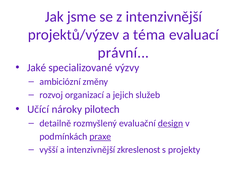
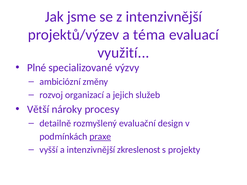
právní: právní -> využití
Jaké: Jaké -> Plné
Učící: Učící -> Větší
pilotech: pilotech -> procesy
design underline: present -> none
